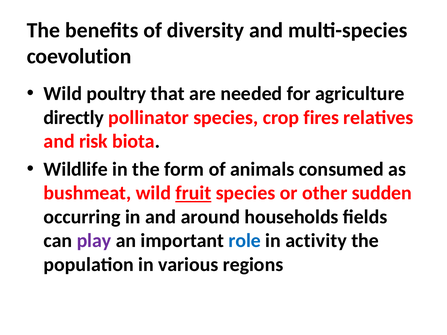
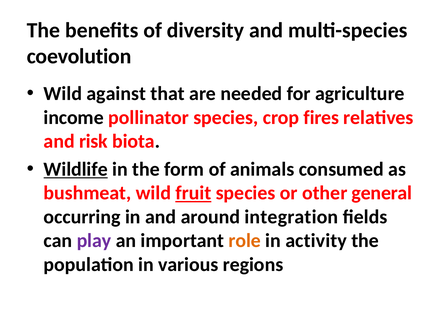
poultry: poultry -> against
directly: directly -> income
Wildlife underline: none -> present
sudden: sudden -> general
households: households -> integration
role colour: blue -> orange
